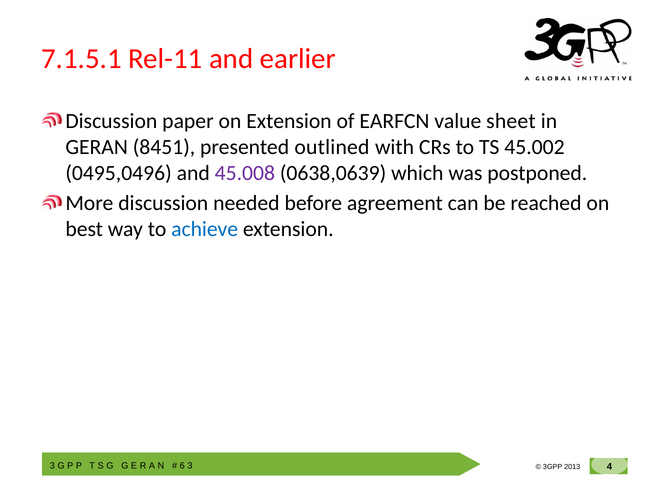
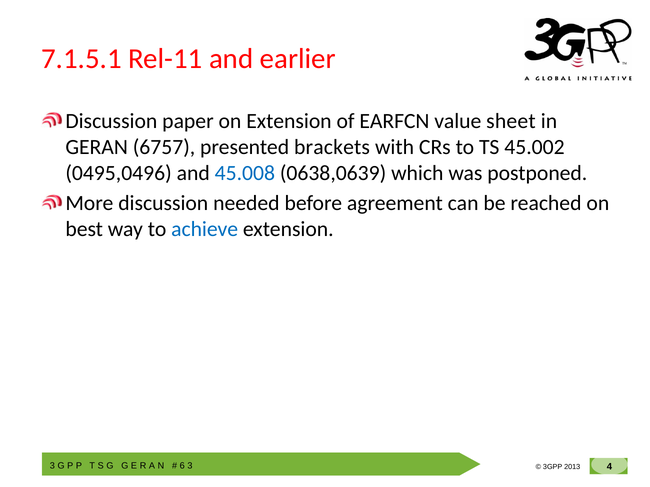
8451: 8451 -> 6757
outlined: outlined -> brackets
45.008 colour: purple -> blue
